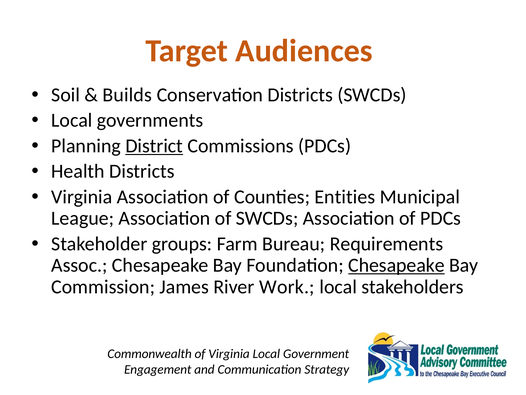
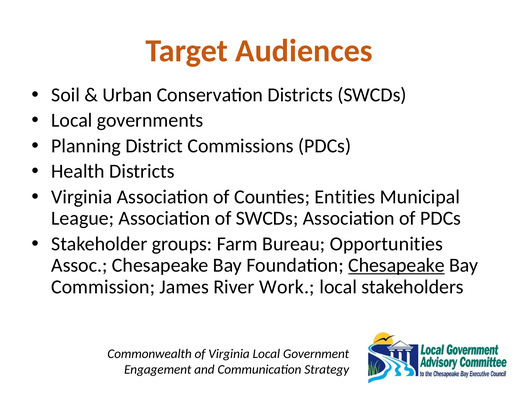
Builds: Builds -> Urban
District underline: present -> none
Requirements: Requirements -> Opportunities
